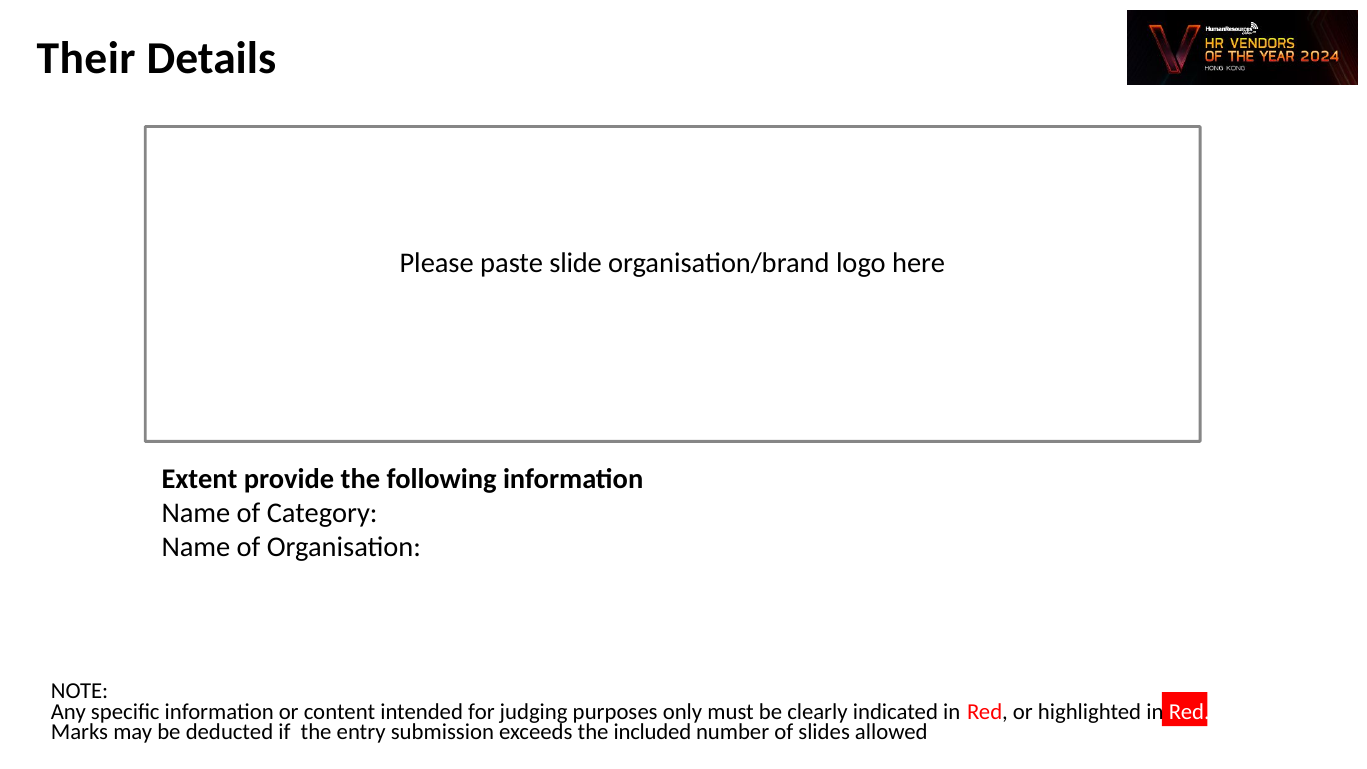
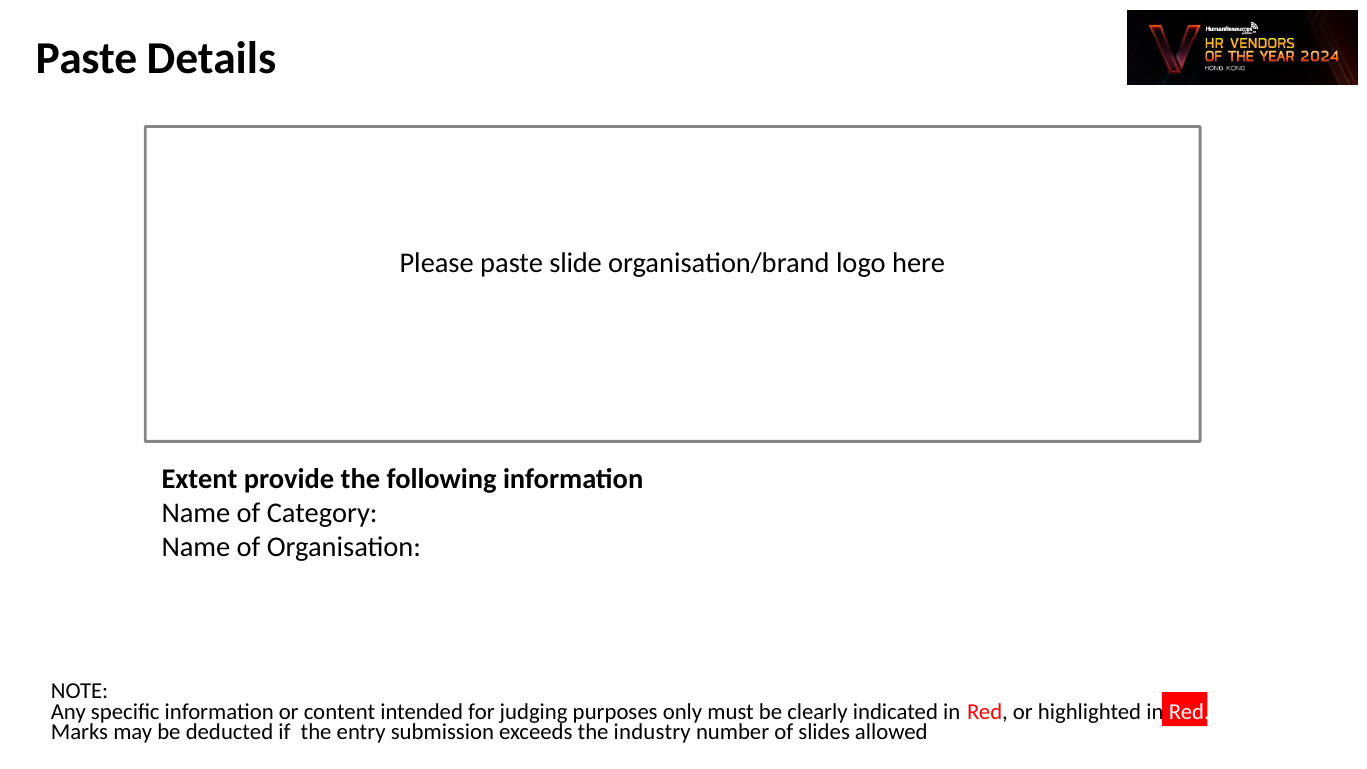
Their at (86, 59): Their -> Paste
included: included -> industry
